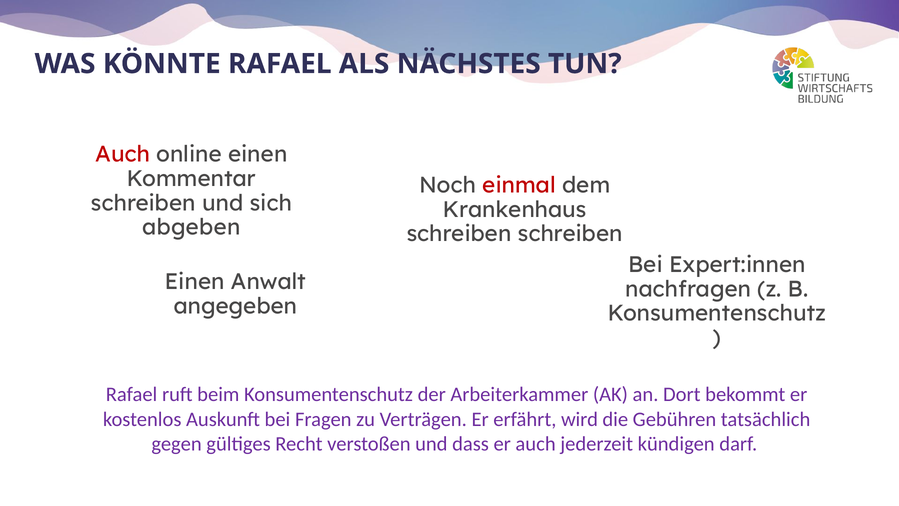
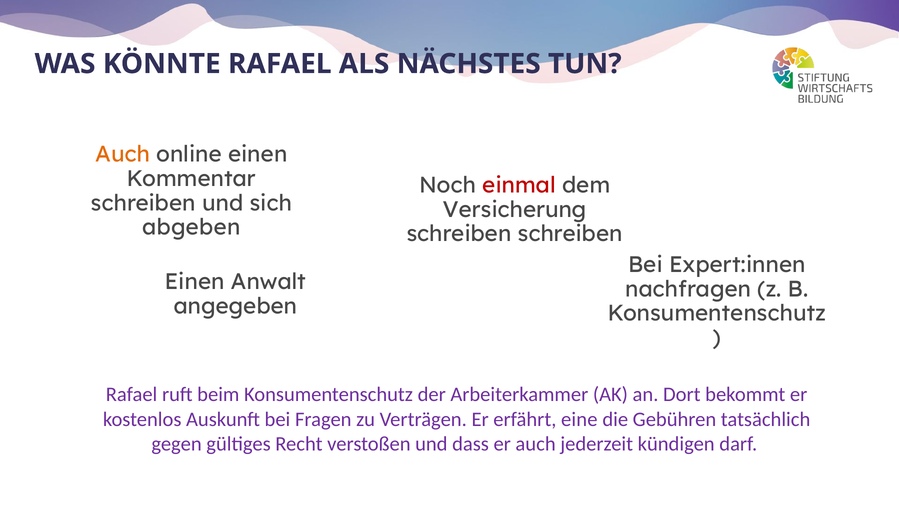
Auch at (123, 154) colour: red -> orange
Krankenhaus: Krankenhaus -> Versicherung
wird: wird -> eine
